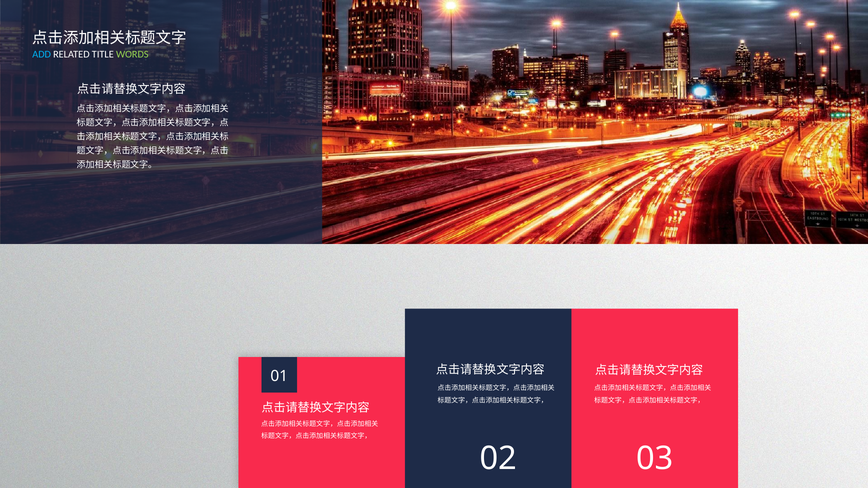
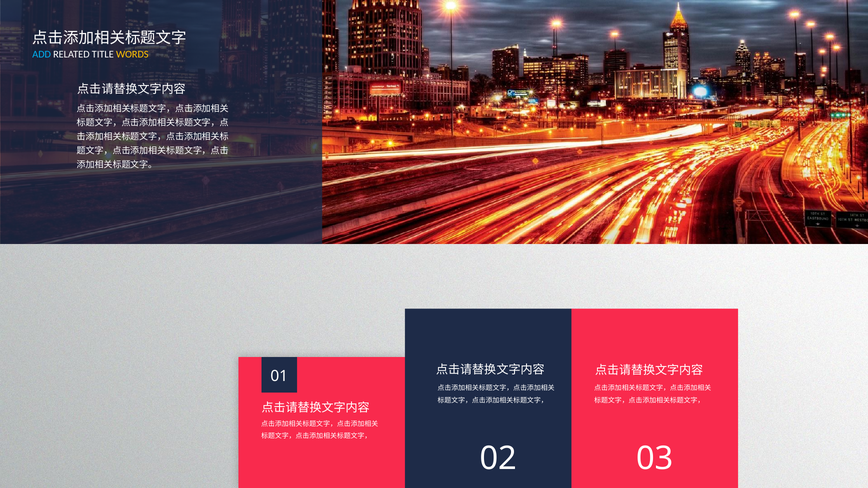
WORDS colour: light green -> yellow
